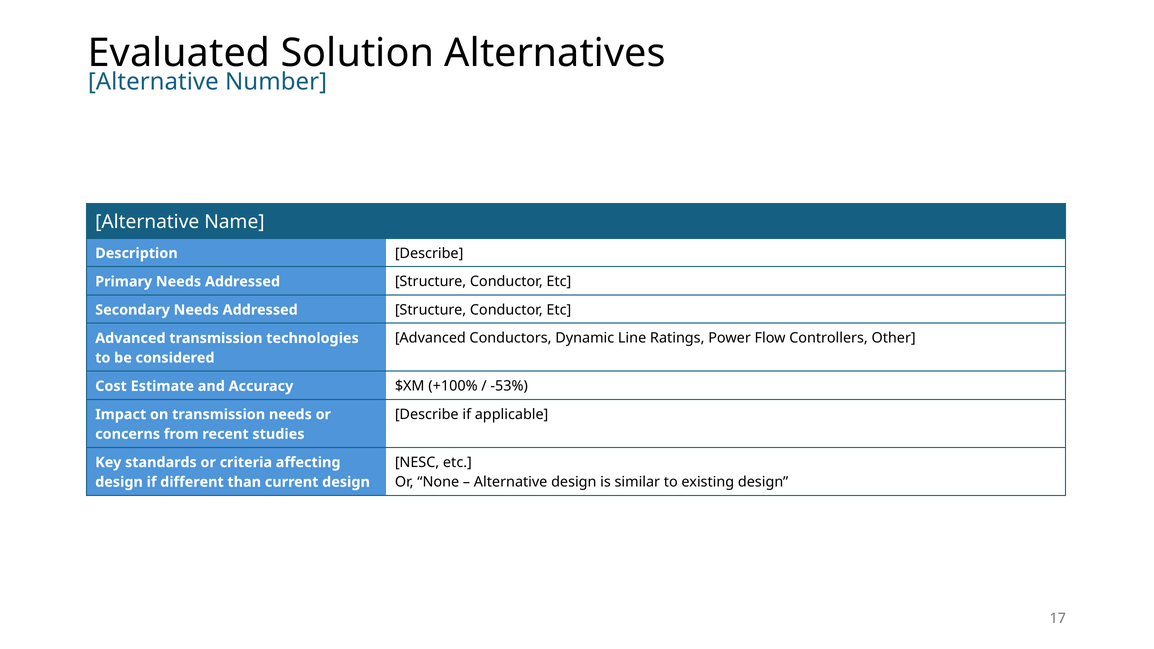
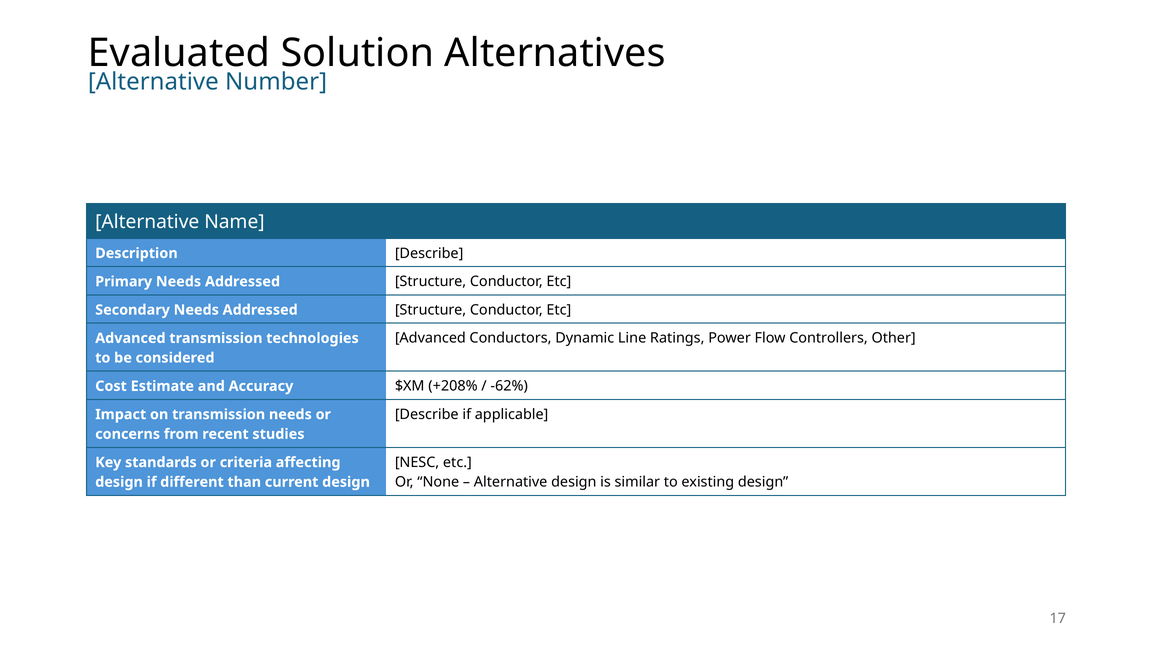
+100%: +100% -> +208%
-53%: -53% -> -62%
